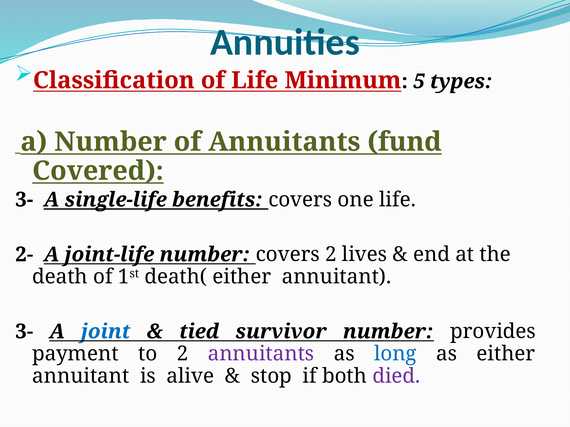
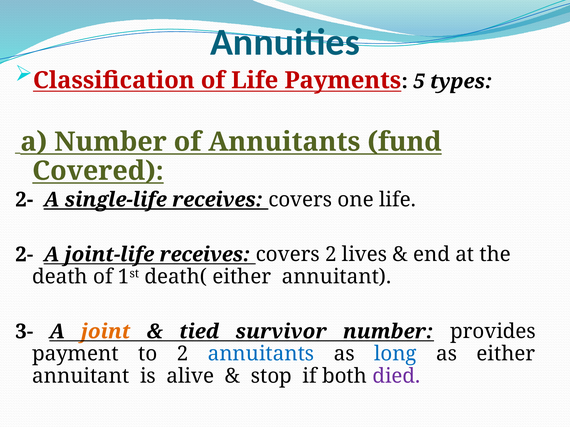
Minimum: Minimum -> Payments
3- at (24, 200): 3- -> 2-
single-life benefits: benefits -> receives
joint-life number: number -> receives
joint colour: blue -> orange
annuitants at (261, 354) colour: purple -> blue
